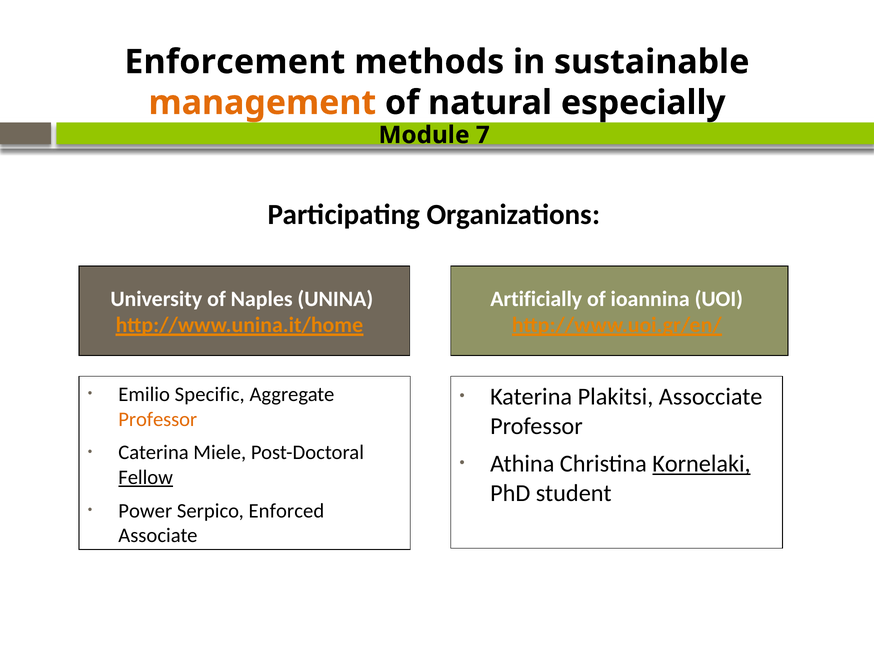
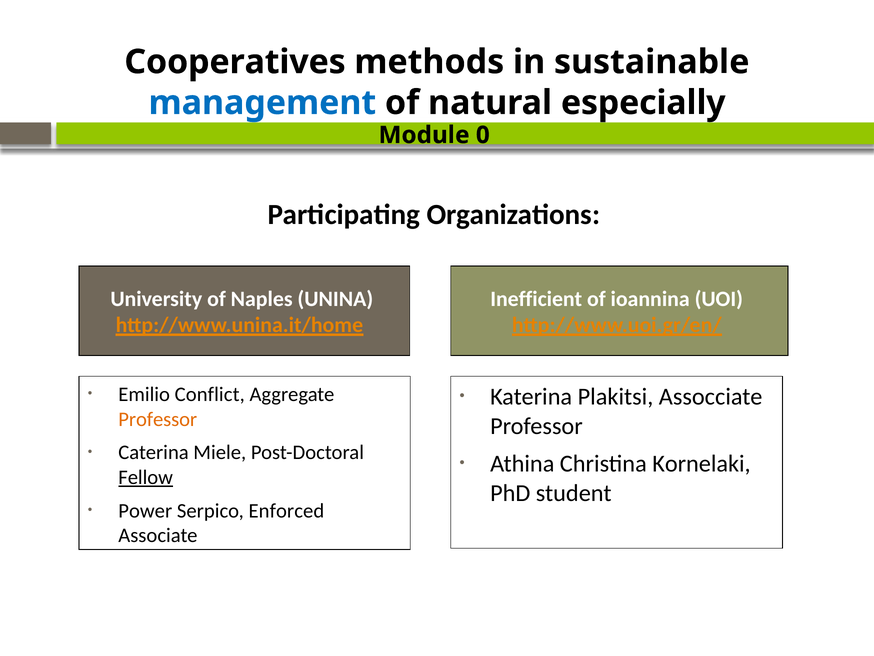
Enforcement: Enforcement -> Cooperatives
management colour: orange -> blue
7: 7 -> 0
Artificially: Artificially -> Inefficient
Specific: Specific -> Conflict
Kornelaki underline: present -> none
